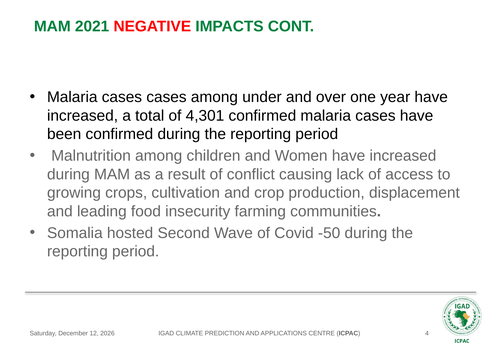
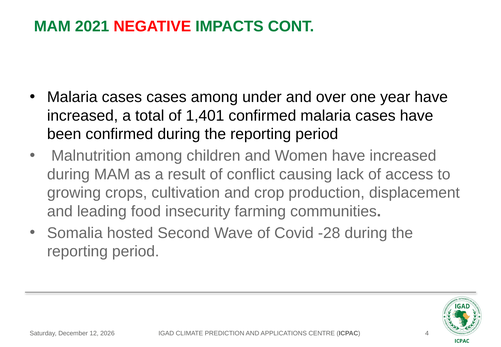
4,301: 4,301 -> 1,401
-50: -50 -> -28
